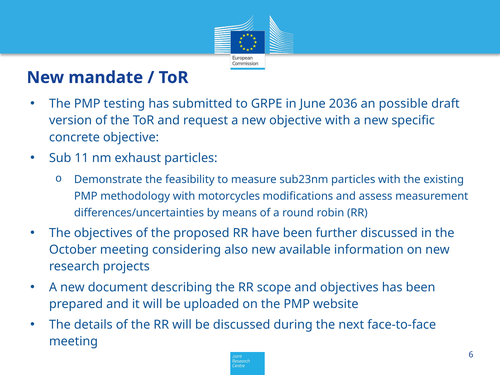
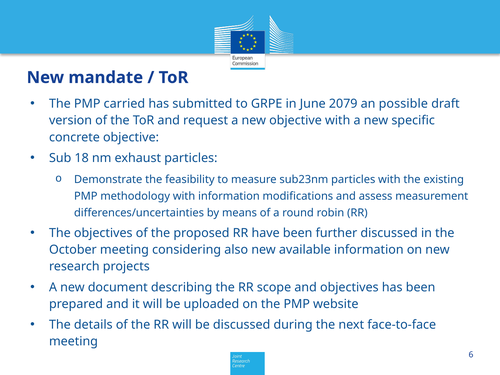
testing: testing -> carried
2036: 2036 -> 2079
11: 11 -> 18
with motorcycles: motorcycles -> information
